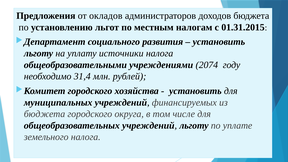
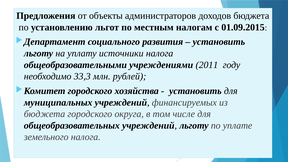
окладов: окладов -> объекты
01.31.2015: 01.31.2015 -> 01.09.2015
2074: 2074 -> 2011
31,4: 31,4 -> 33,3
